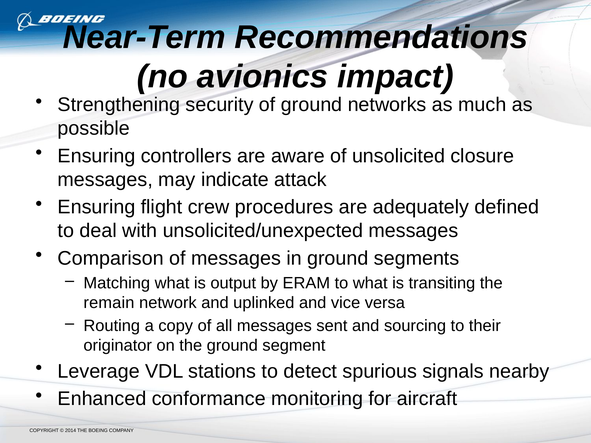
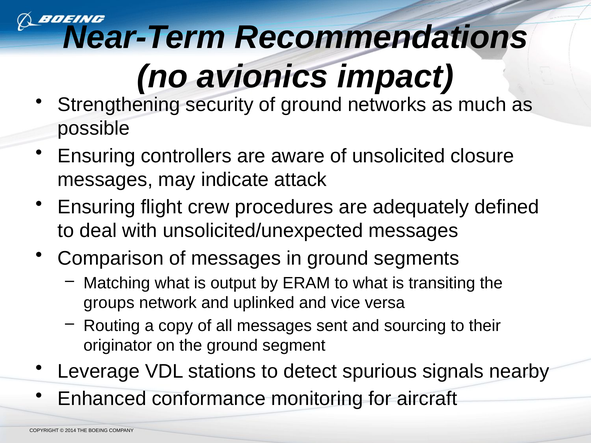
remain: remain -> groups
